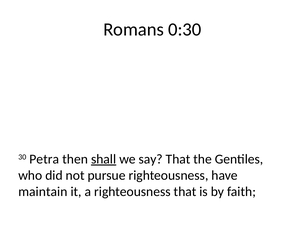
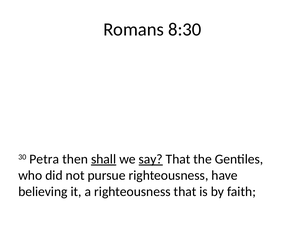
0:30: 0:30 -> 8:30
say underline: none -> present
maintain: maintain -> believing
